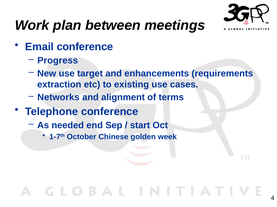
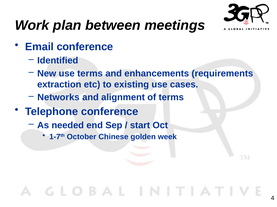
Progress: Progress -> Identified
use target: target -> terms
